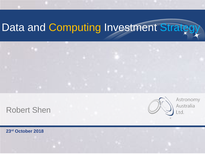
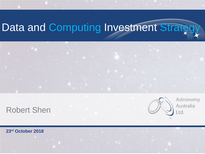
Computing colour: yellow -> light blue
